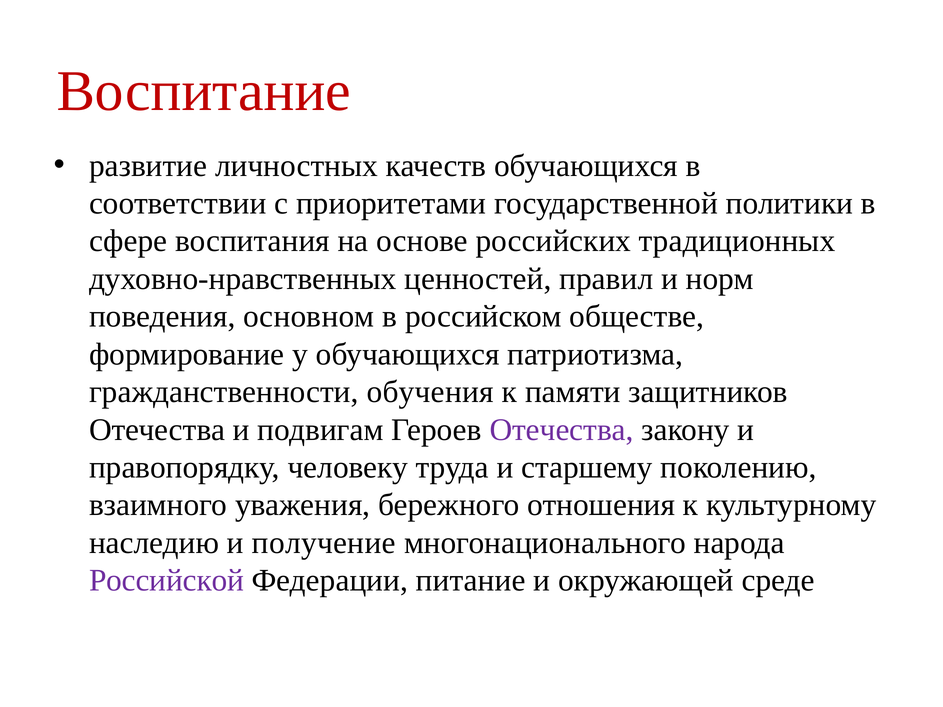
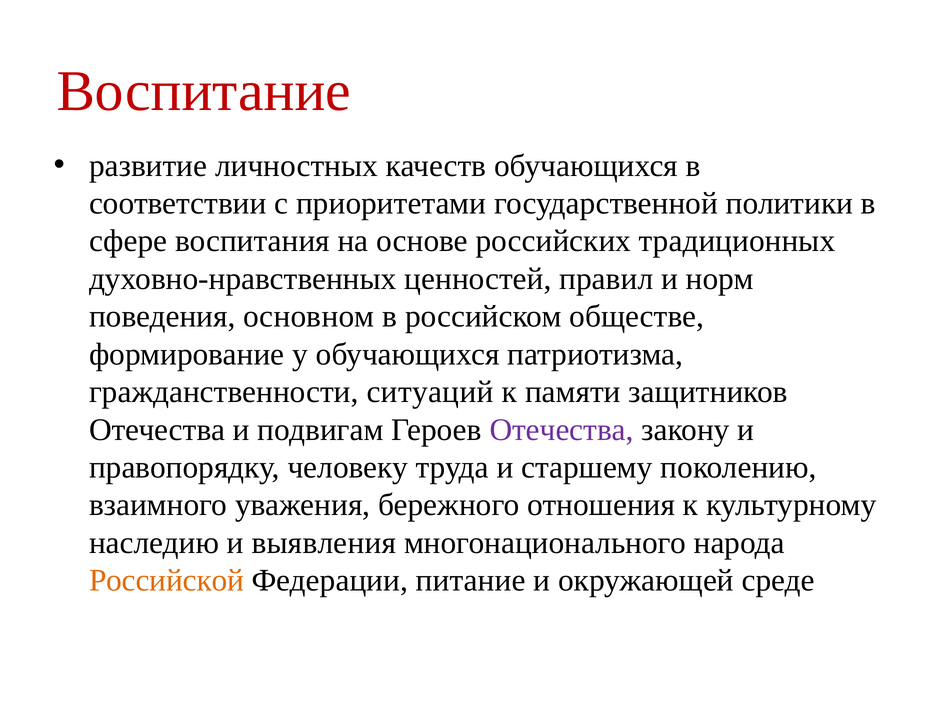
обучения: обучения -> ситуаций
получение: получение -> выявления
Российской colour: purple -> orange
